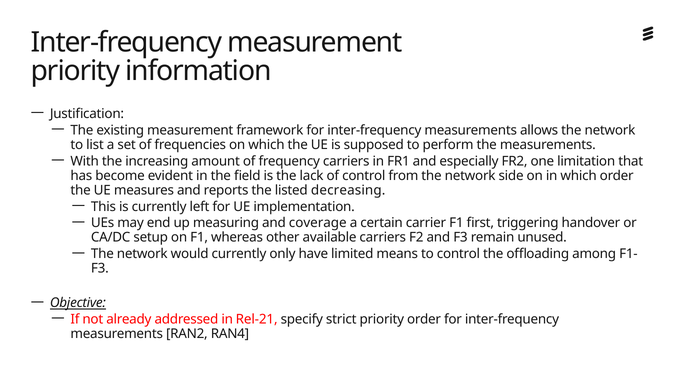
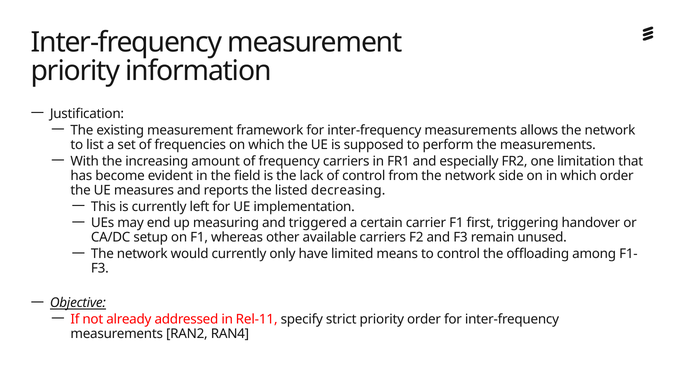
coverage: coverage -> triggered
Rel-21: Rel-21 -> Rel-11
